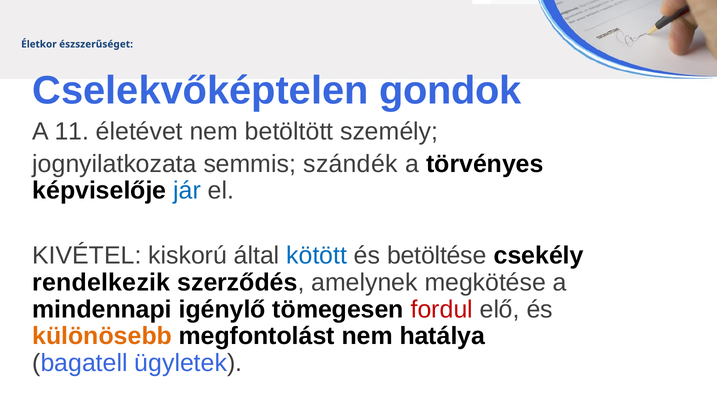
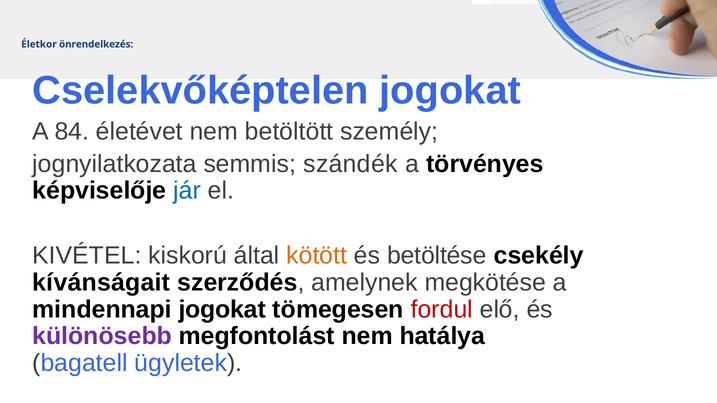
észszerűséget: észszerűséget -> önrendelkezés
Cselekvőképtelen gondok: gondok -> jogokat
11: 11 -> 84
kötött colour: blue -> orange
rendelkezik: rendelkezik -> kívánságait
mindennapi igénylő: igénylő -> jogokat
különösebb colour: orange -> purple
